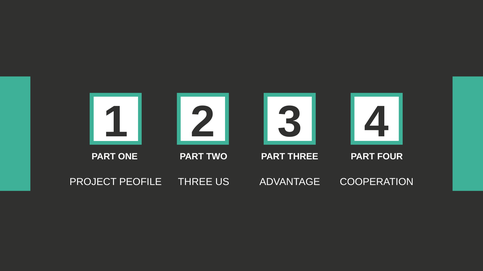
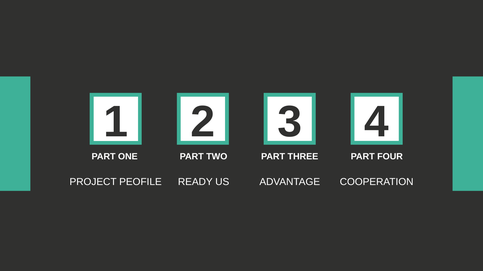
PEOFILE THREE: THREE -> READY
